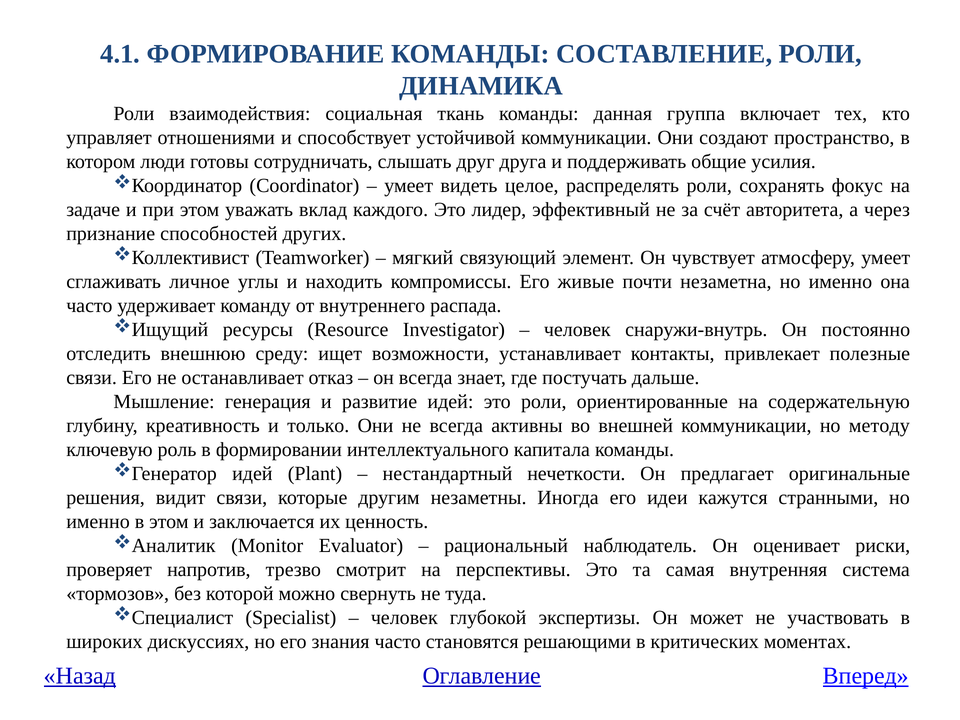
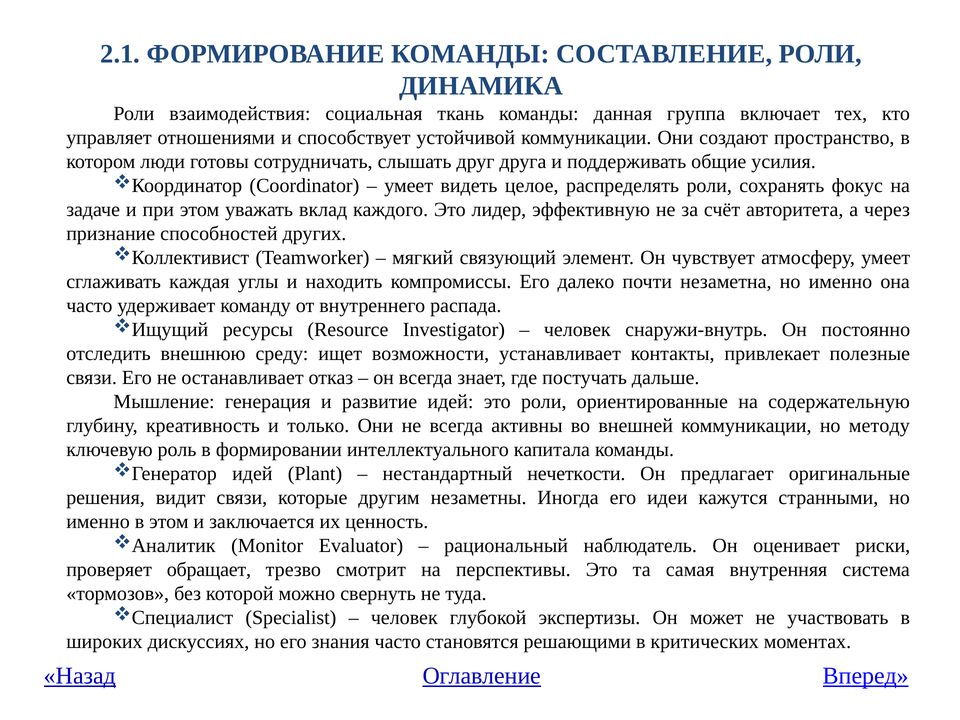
4.1: 4.1 -> 2.1
эффективный: эффективный -> эффективную
личное: личное -> каждая
живые: живые -> далеко
напротив: напротив -> обращает
